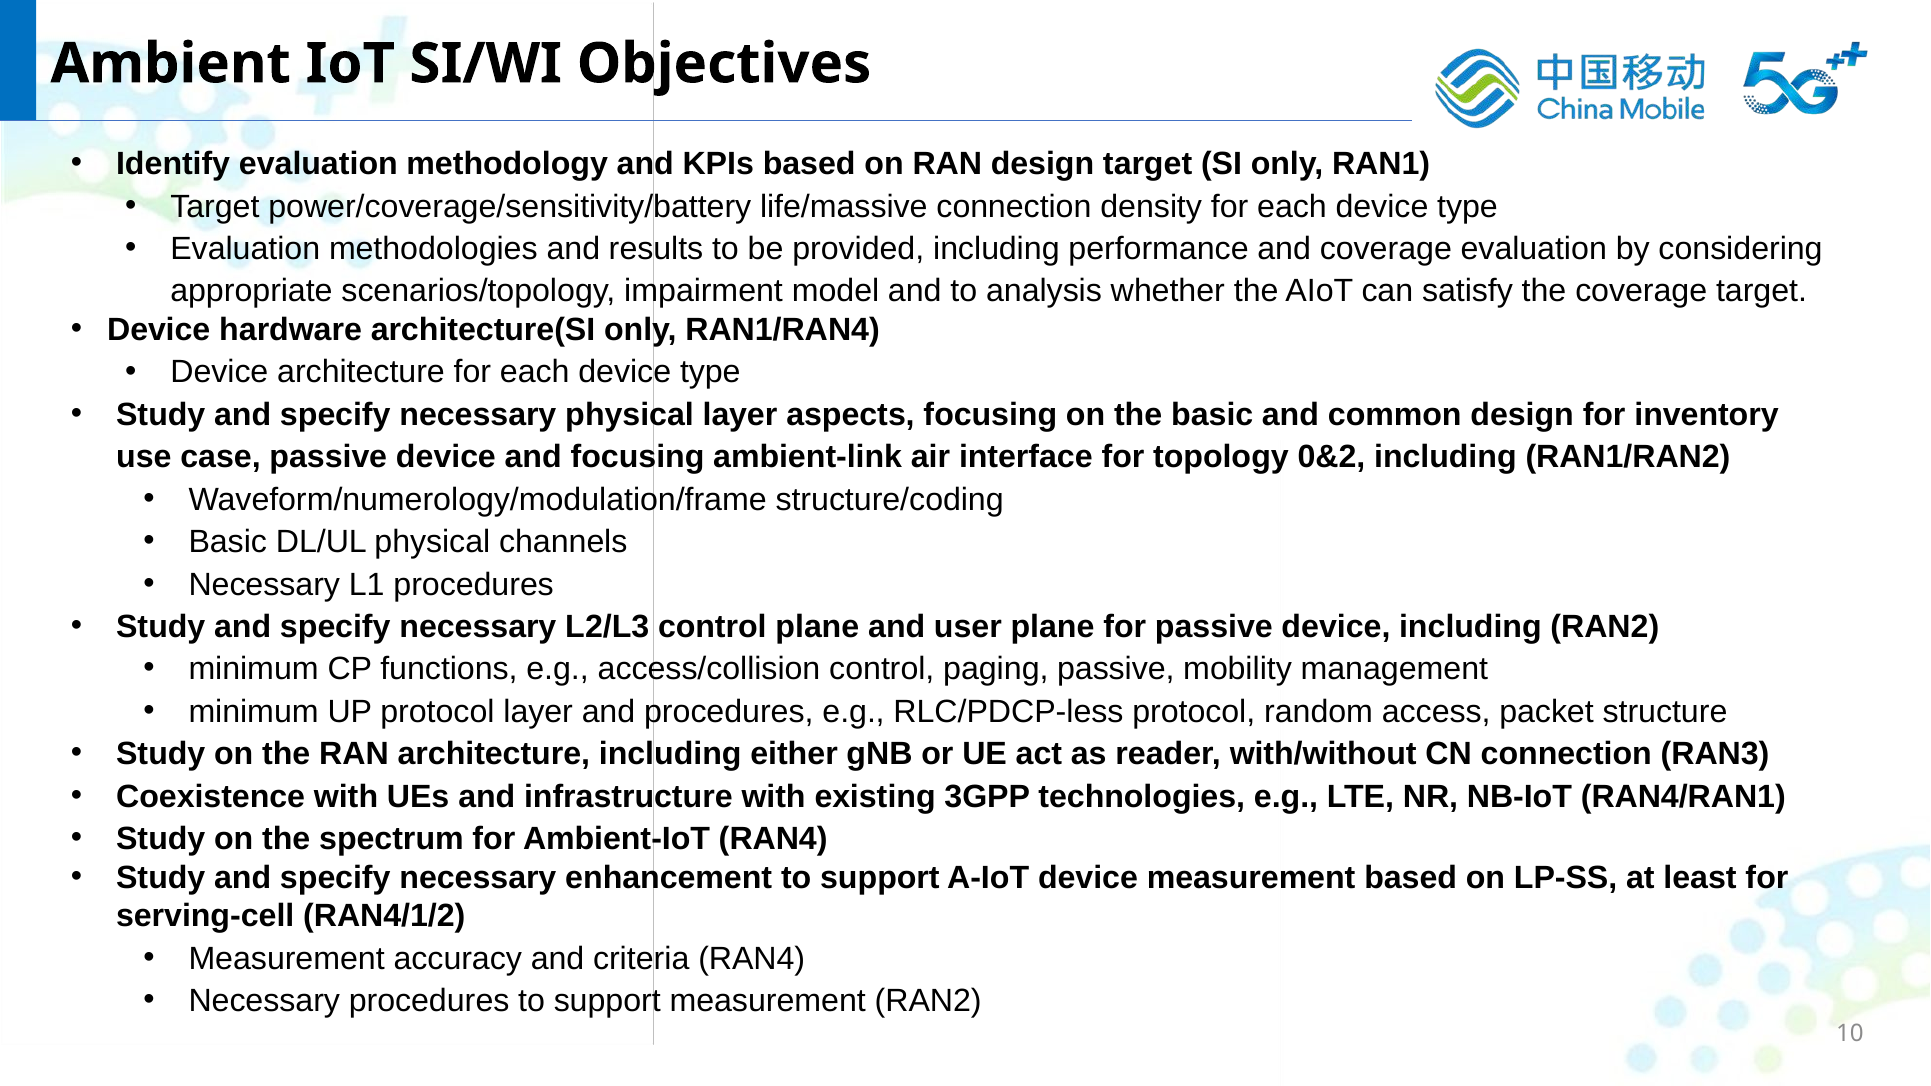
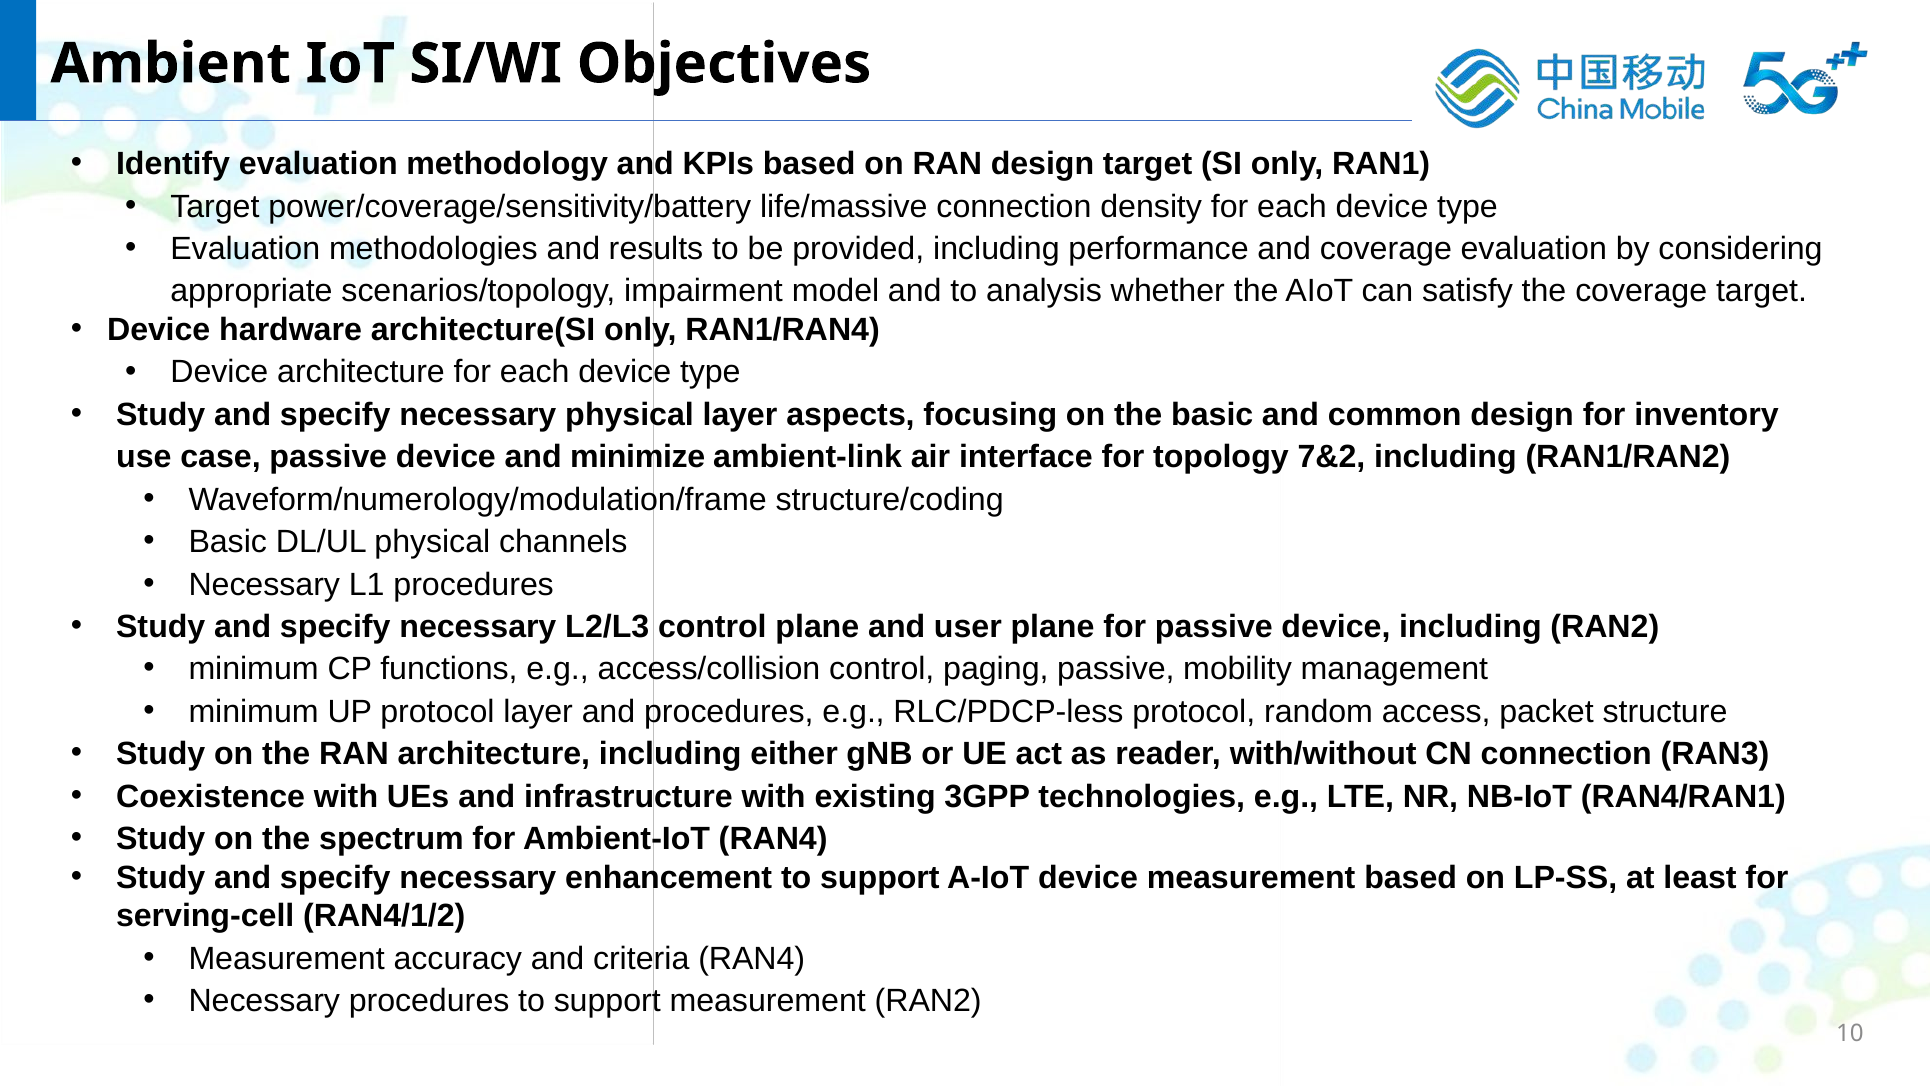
and focusing: focusing -> minimize
0&2: 0&2 -> 7&2
